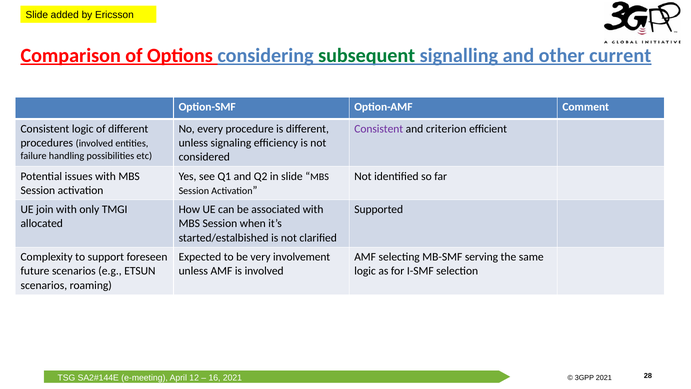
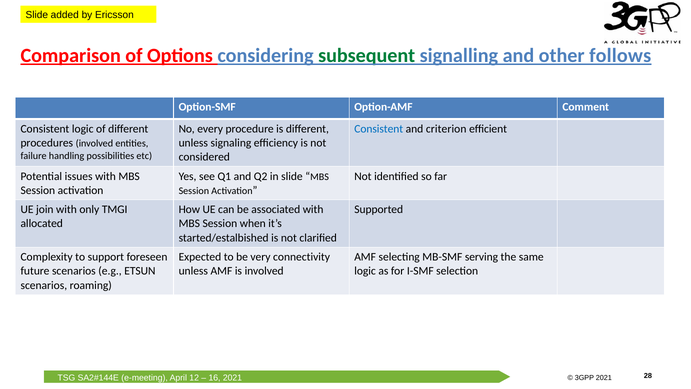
current: current -> follows
Consistent at (379, 129) colour: purple -> blue
involvement: involvement -> connectivity
